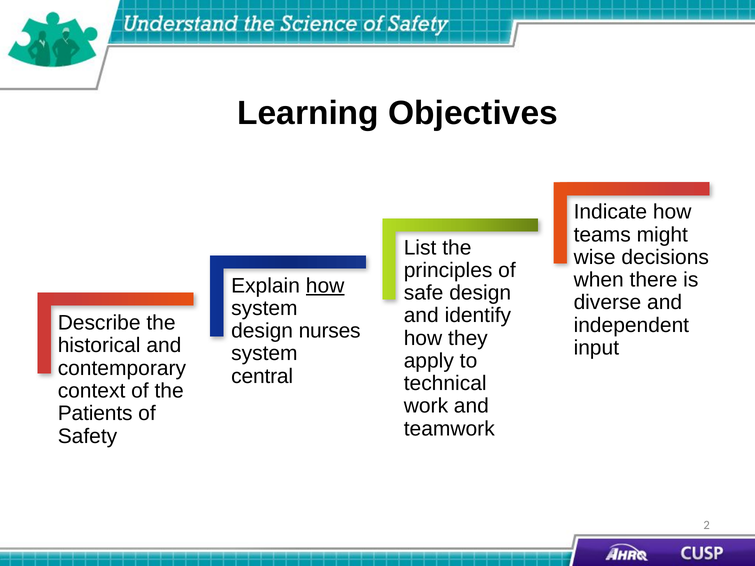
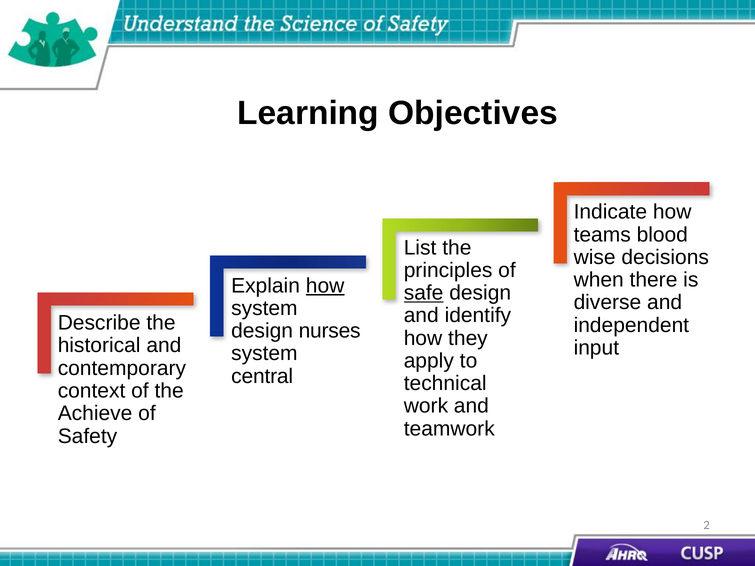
might: might -> blood
safe underline: none -> present
Patients: Patients -> Achieve
